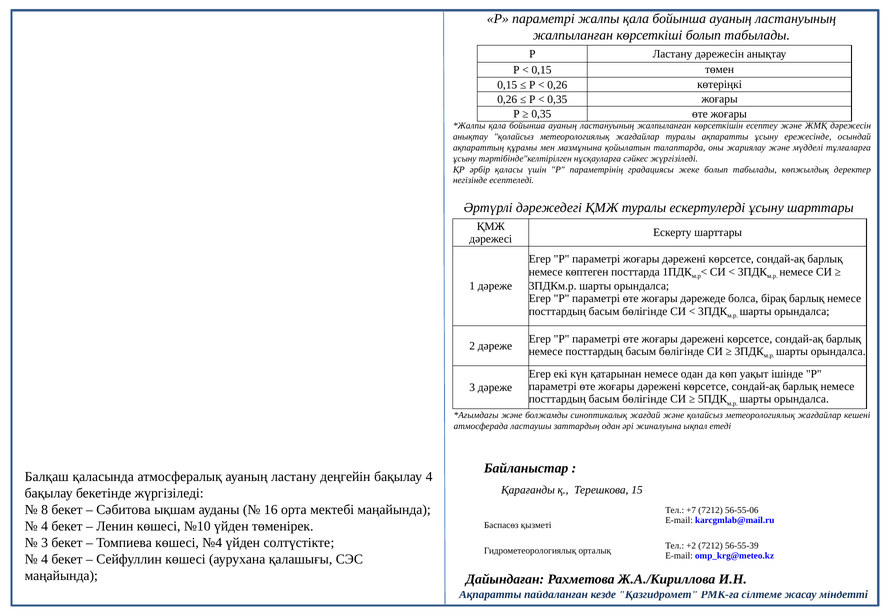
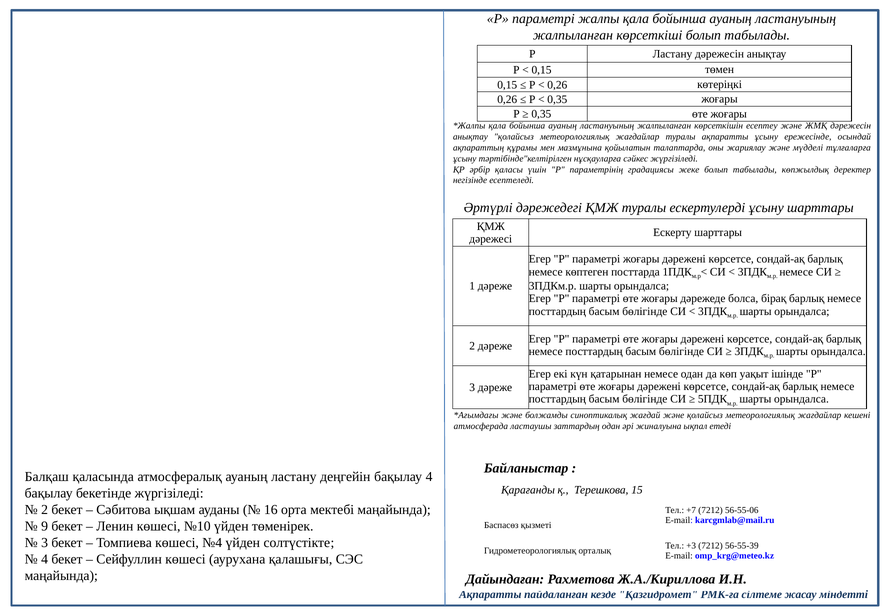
8 at (45, 510): 8 -> 2
4 at (45, 526): 4 -> 9
+2: +2 -> +3
